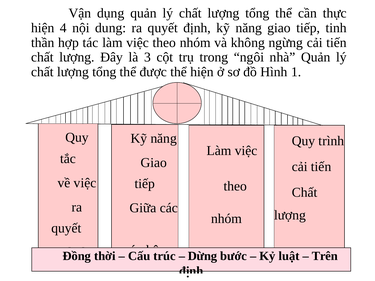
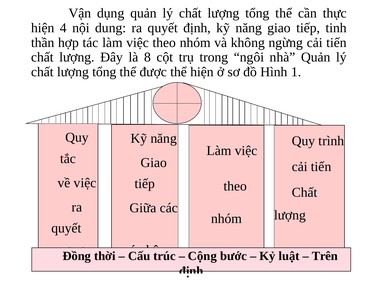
3: 3 -> 8
Dừng: Dừng -> Cộng
